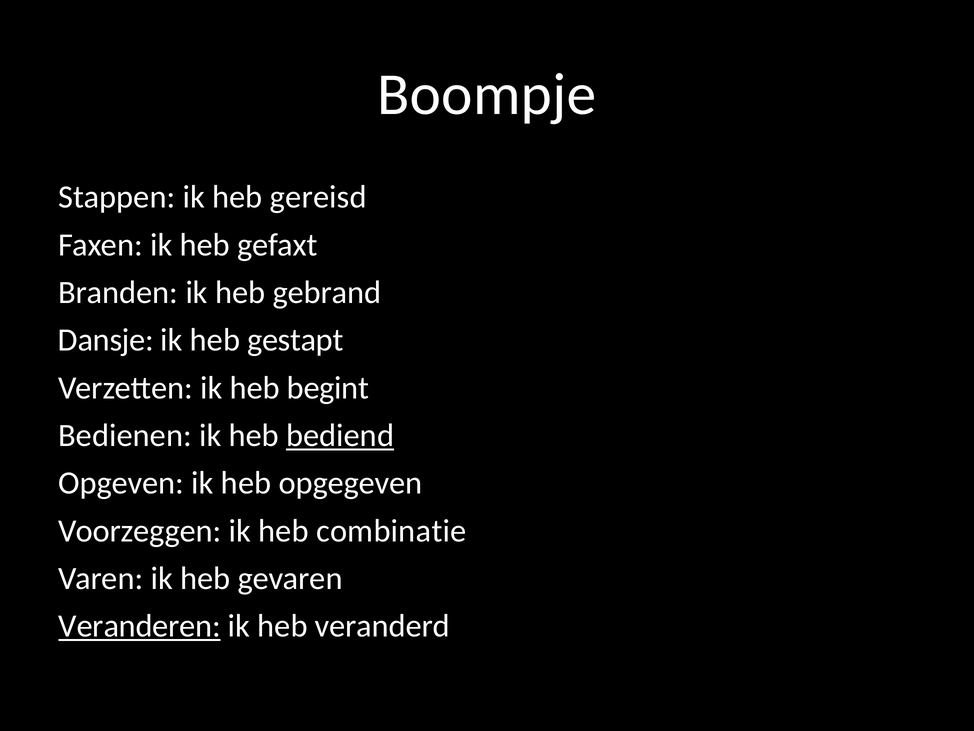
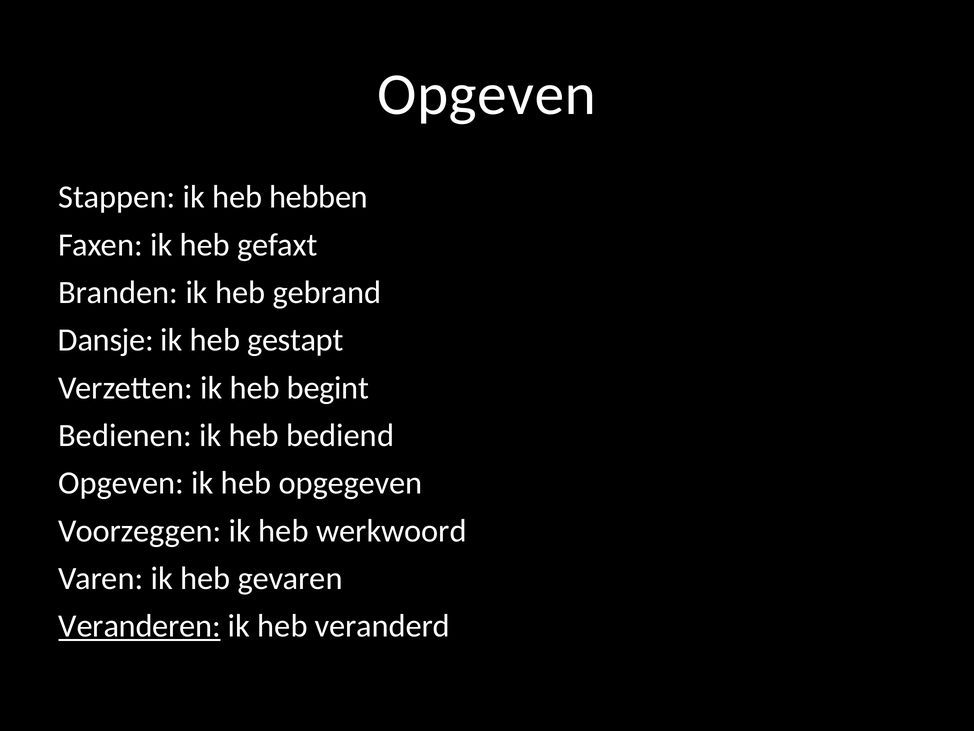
Boompje at (487, 94): Boompje -> Opgeven
gereisd: gereisd -> hebben
bediend underline: present -> none
combinatie: combinatie -> werkwoord
